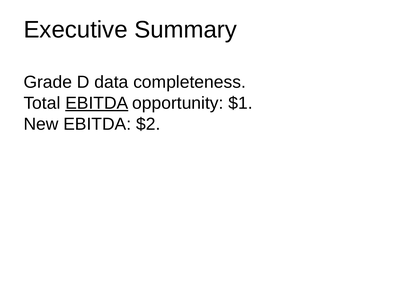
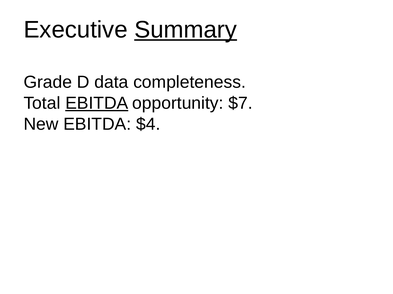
Summary underline: none -> present
$1: $1 -> $7
$2: $2 -> $4
